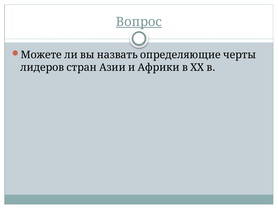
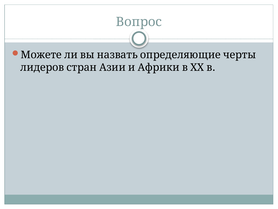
Вопрос underline: present -> none
